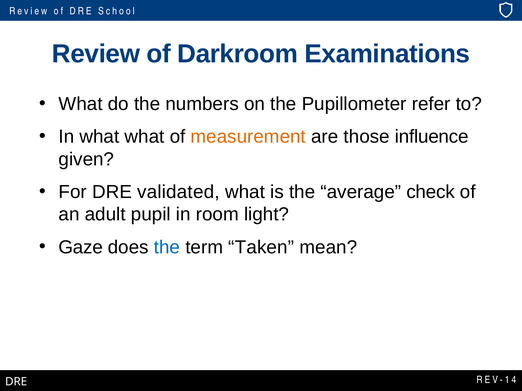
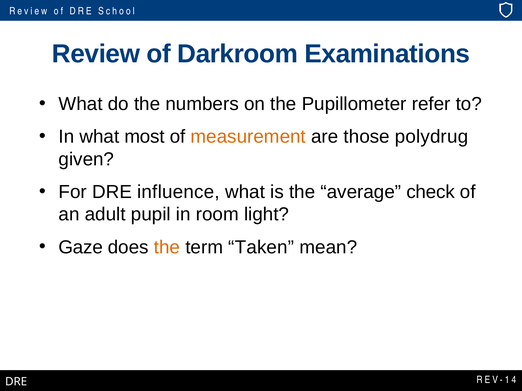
what what: what -> most
influence: influence -> polydrug
validated: validated -> influence
the at (167, 247) colour: blue -> orange
